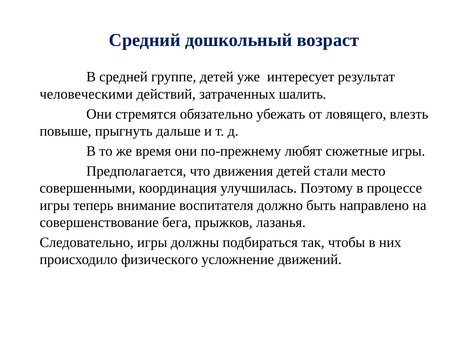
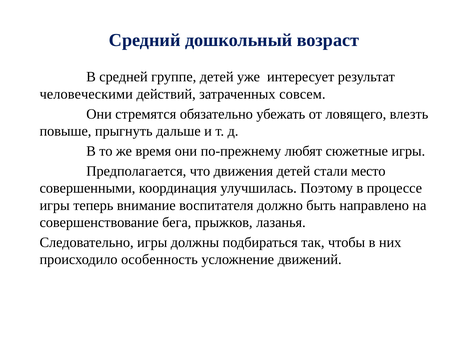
шалить: шалить -> совсем
физического: физического -> особенность
